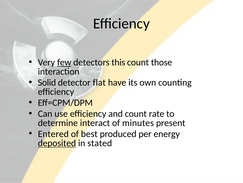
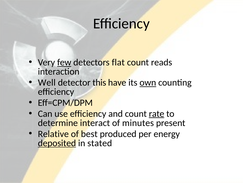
this: this -> flat
those: those -> reads
Solid: Solid -> Well
flat: flat -> this
own underline: none -> present
rate underline: none -> present
Entered: Entered -> Relative
